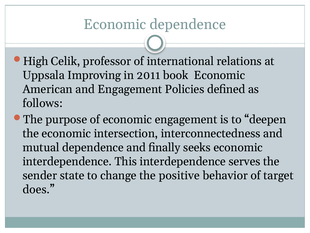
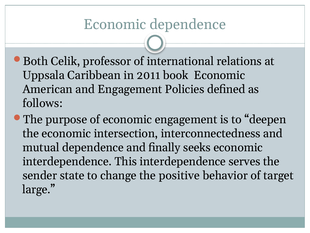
High: High -> Both
Improving: Improving -> Caribbean
does: does -> large
